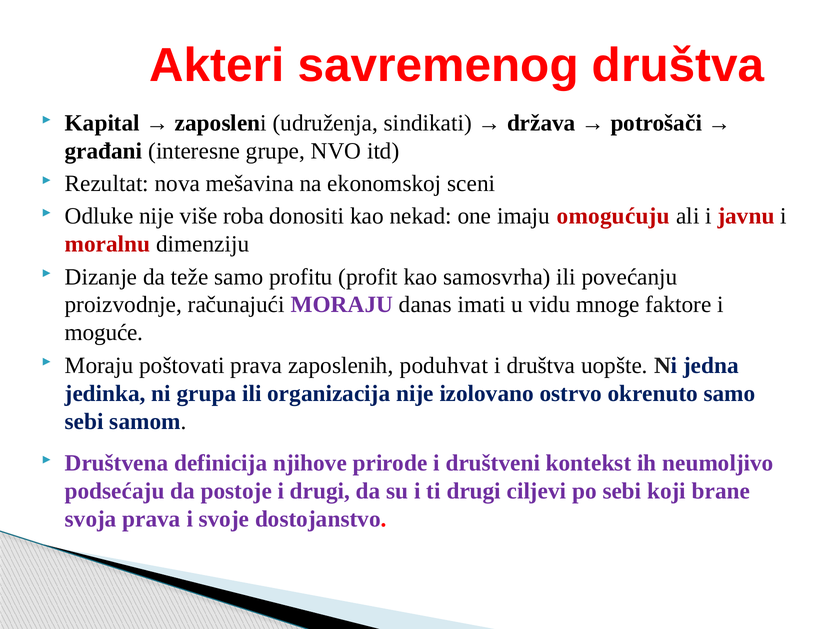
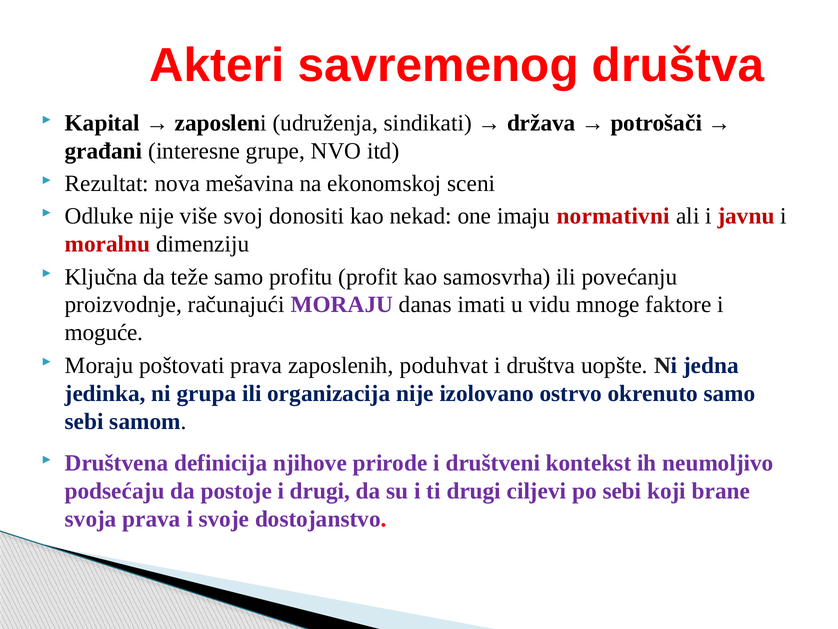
roba: roba -> svoj
omogućuju: omogućuju -> normativni
Dizanje: Dizanje -> Ključna
